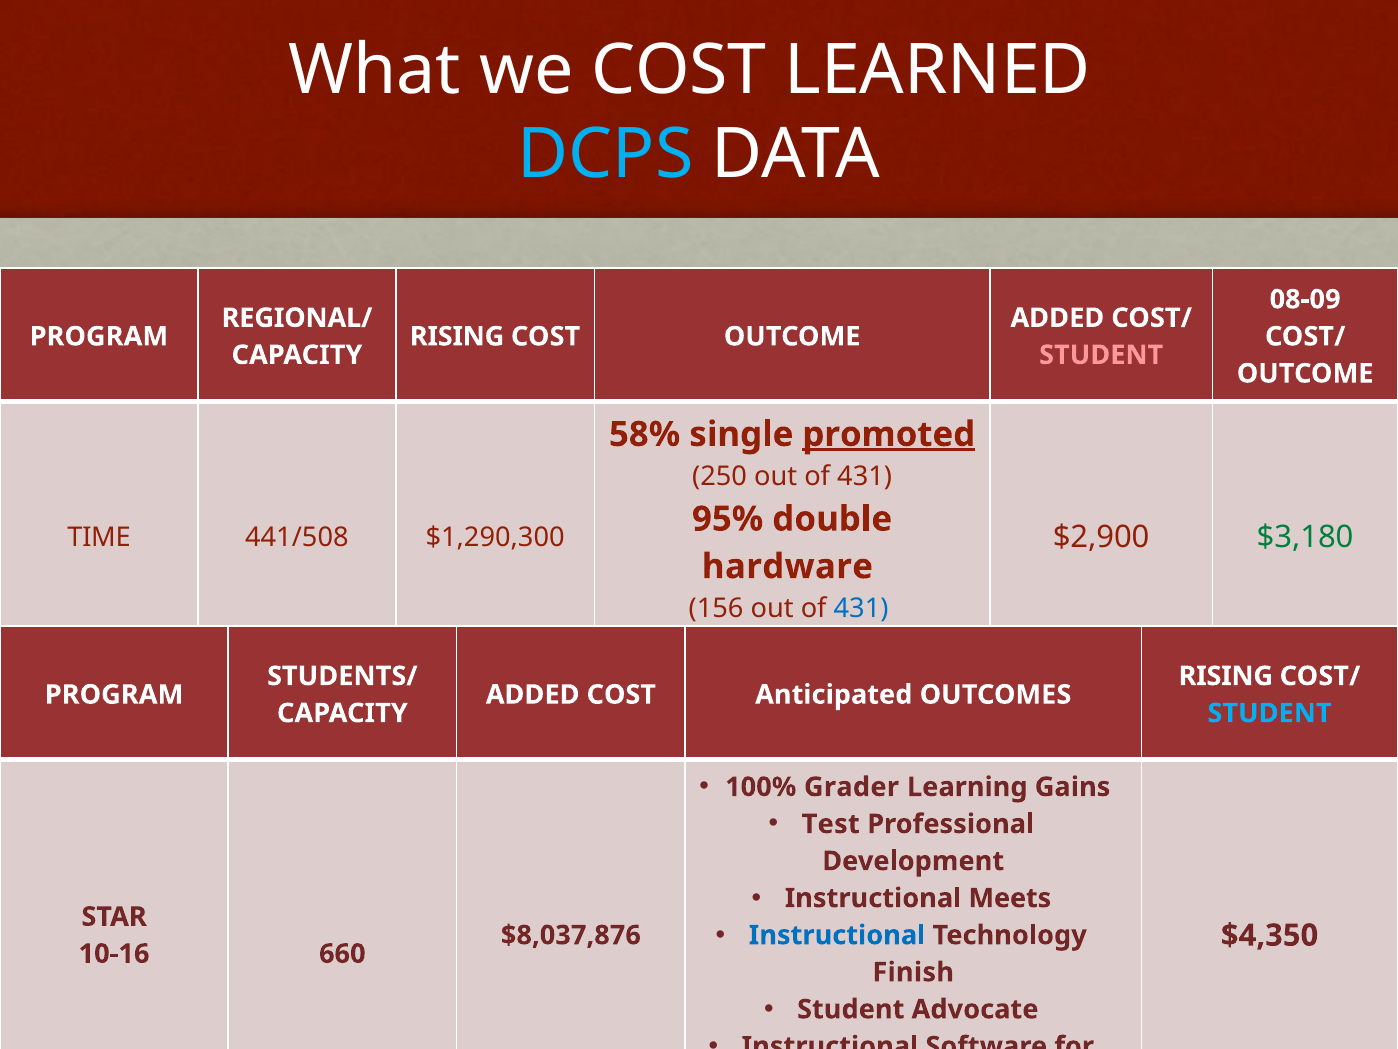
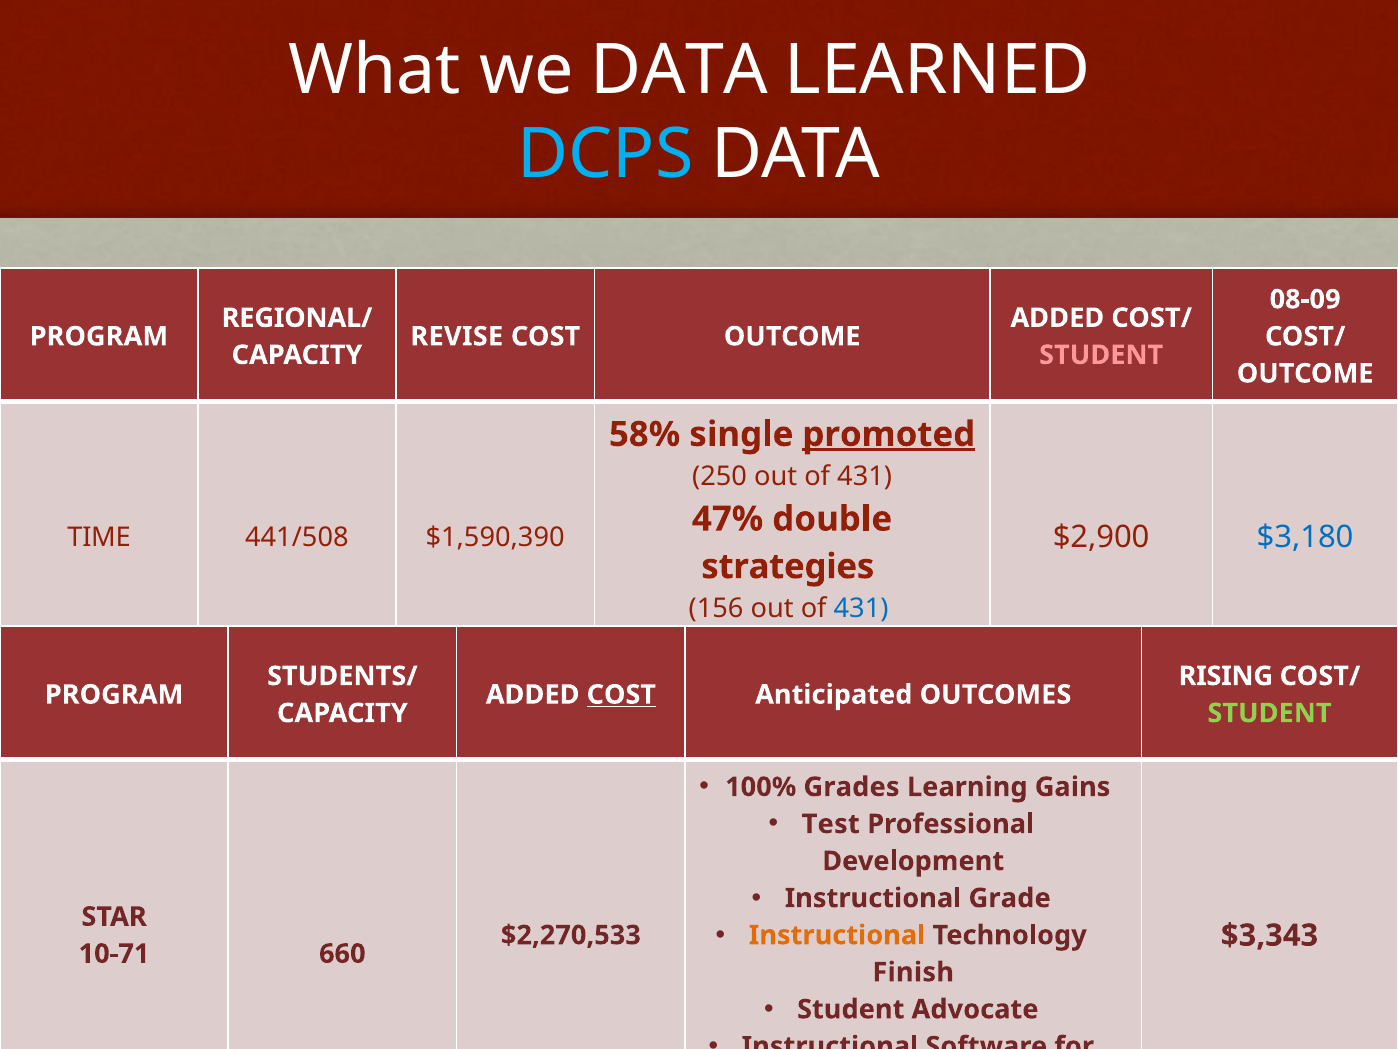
we COST: COST -> DATA
RISING at (457, 336): RISING -> REVISE
95%: 95% -> 47%
$3,180 colour: green -> blue
$1,290,300: $1,290,300 -> $1,590,390
hardware: hardware -> strategies
COST at (621, 694) underline: none -> present
STUDENT at (1270, 713) colour: light blue -> light green
Grader: Grader -> Grades
Meets: Meets -> Grade
Instructional at (837, 935) colour: blue -> orange
$4,350: $4,350 -> $3,343
$8,037,876: $8,037,876 -> $2,270,533
10-16: 10-16 -> 10-71
